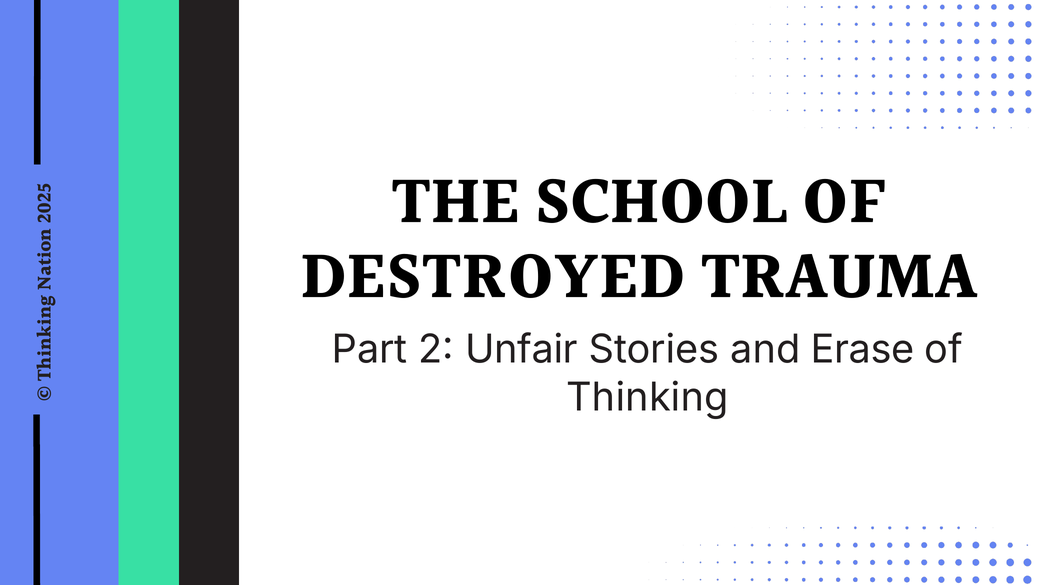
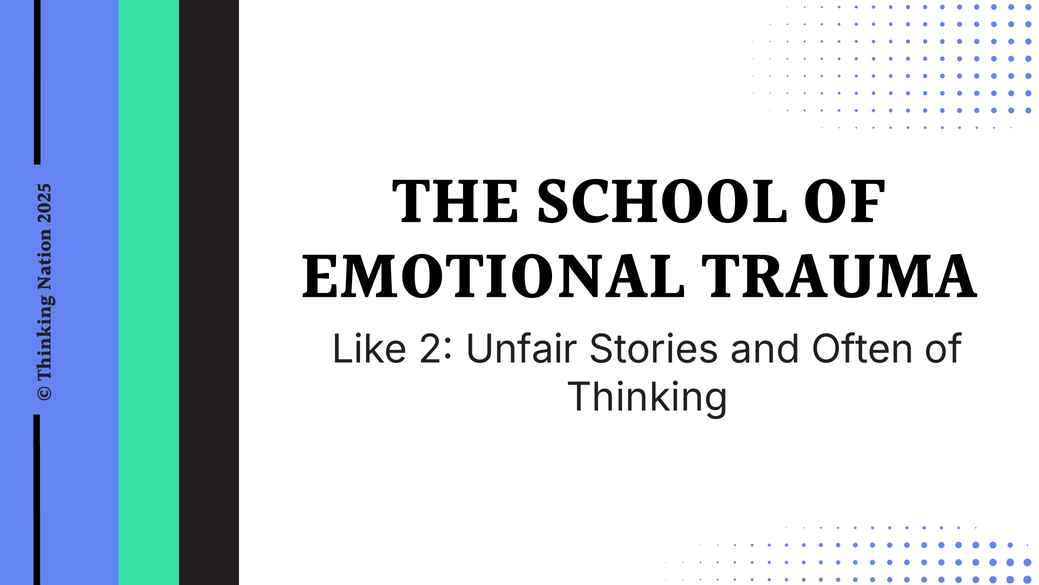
DESTROYED: DESTROYED -> EMOTIONAL
Part: Part -> Like
Erase: Erase -> Often
